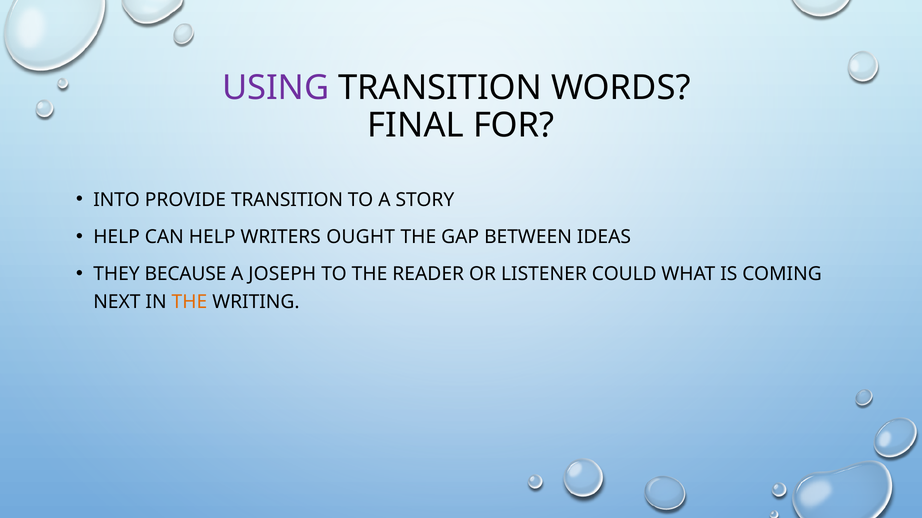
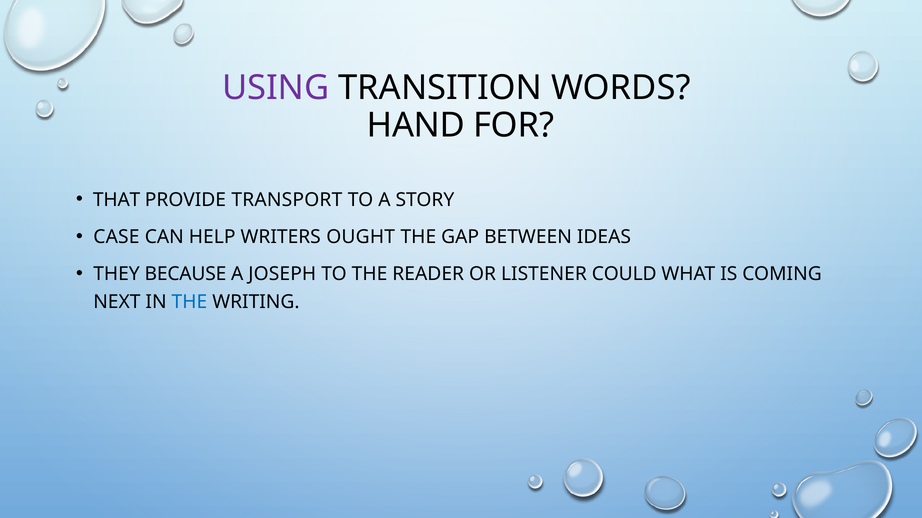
FINAL: FINAL -> HAND
INTO: INTO -> THAT
PROVIDE TRANSITION: TRANSITION -> TRANSPORT
HELP at (117, 237): HELP -> CASE
THE at (189, 302) colour: orange -> blue
